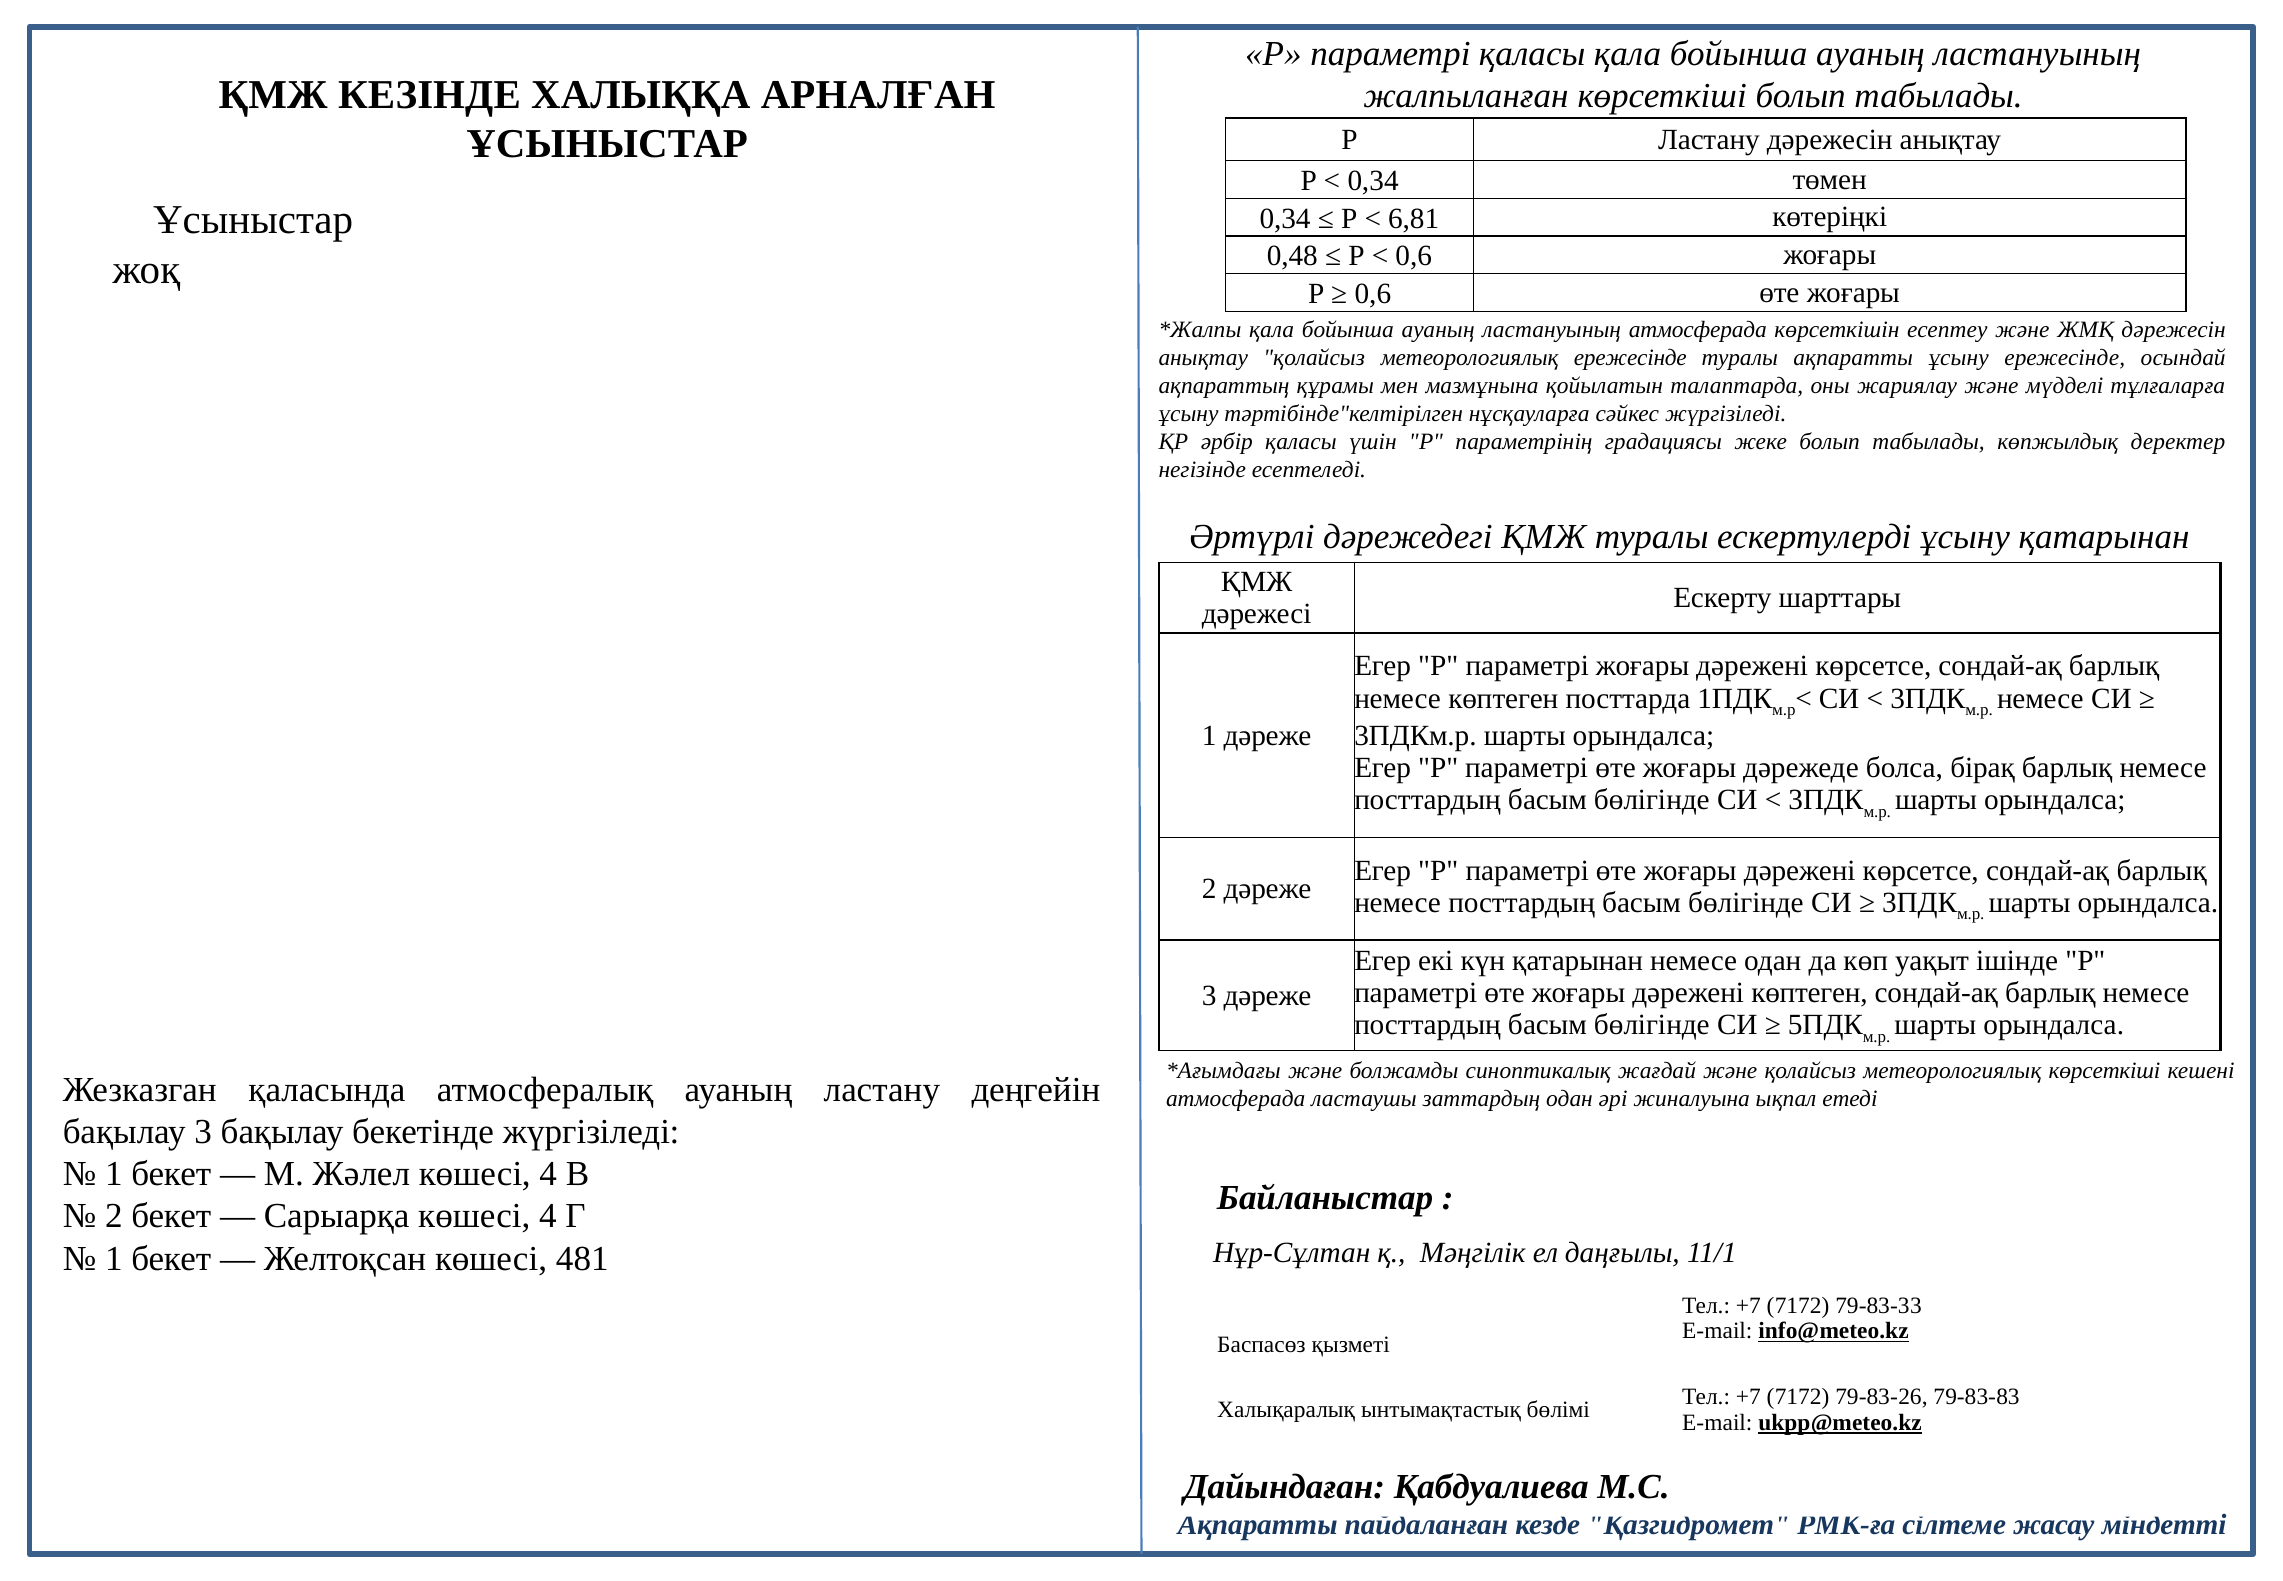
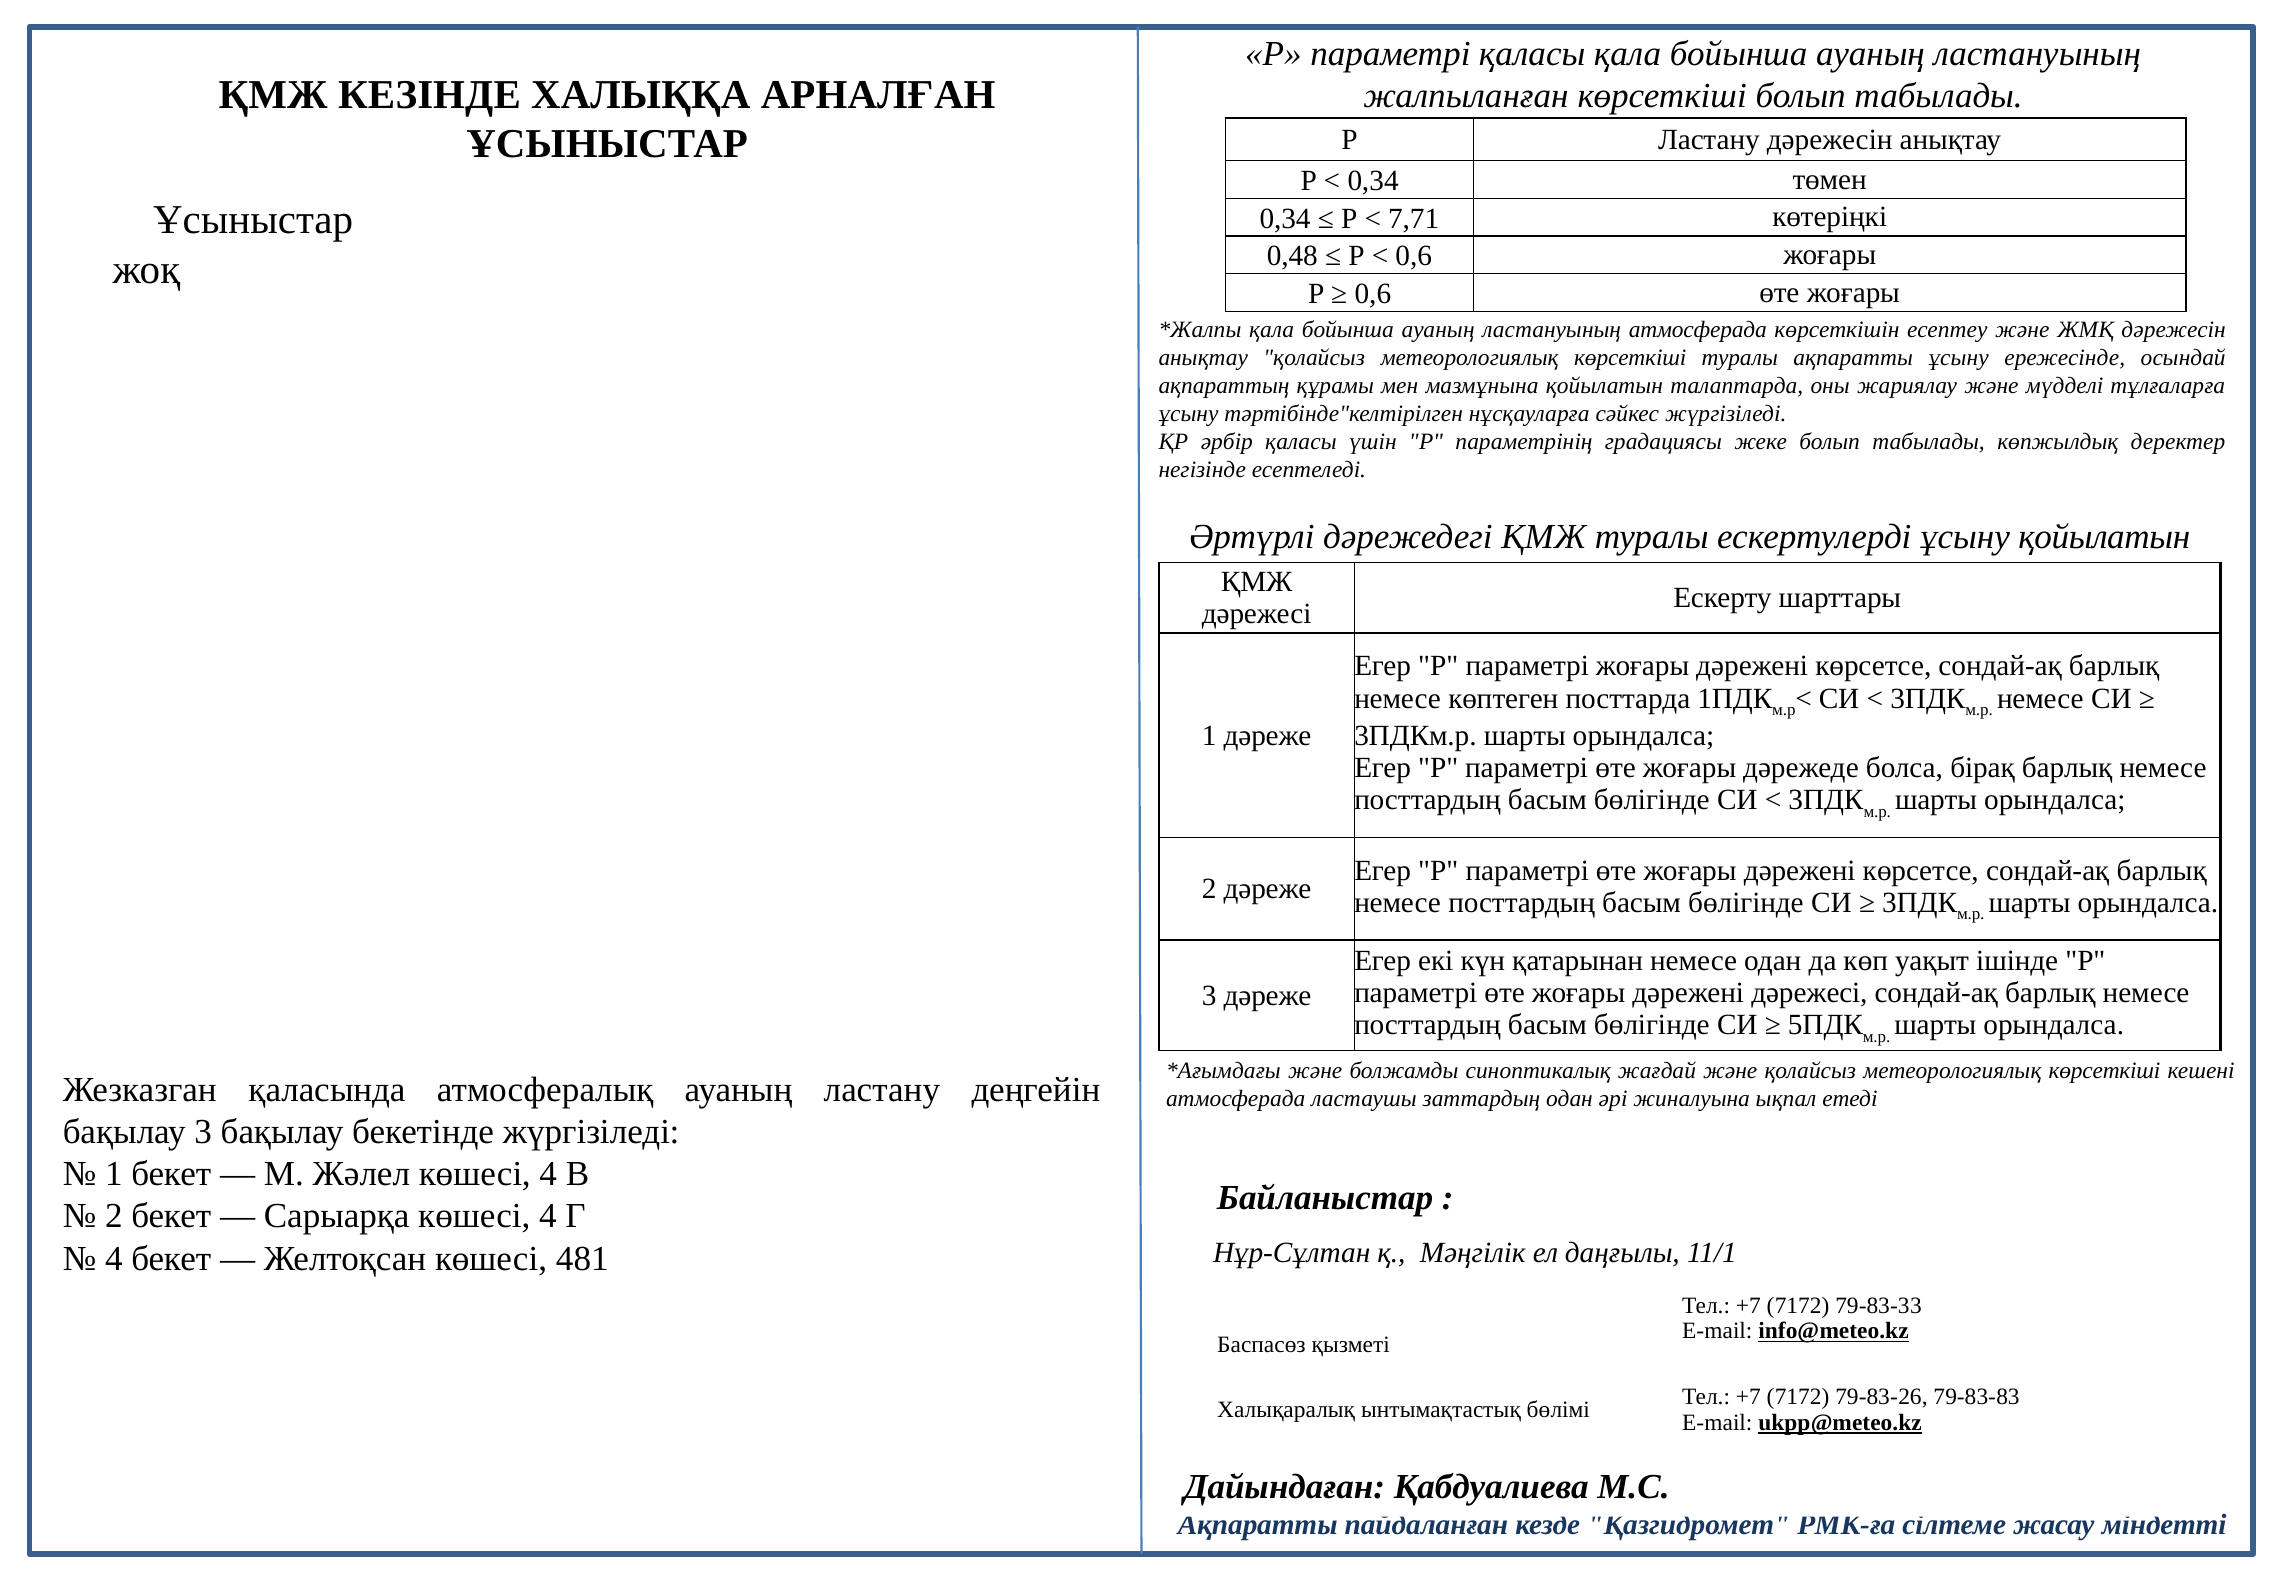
6,81: 6,81 -> 7,71
анықтау қолайсыз метеорологиялық ережесінде: ережесінде -> көрсеткіші
ұсыну қатарынан: қатарынан -> қойылатын
дәрежені көптеген: көптеген -> дәрежесі
1 at (114, 1258): 1 -> 4
